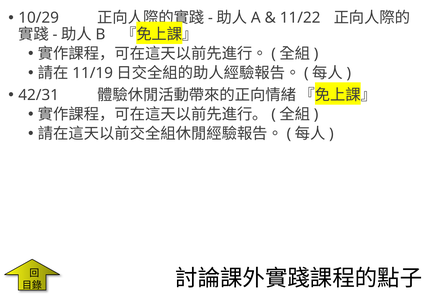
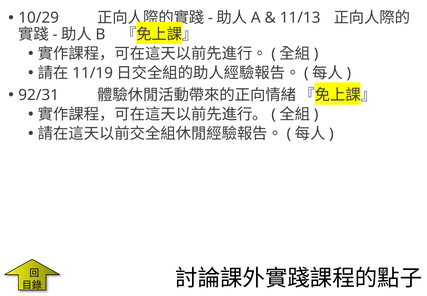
11/22: 11/22 -> 11/13
42/31: 42/31 -> 92/31
